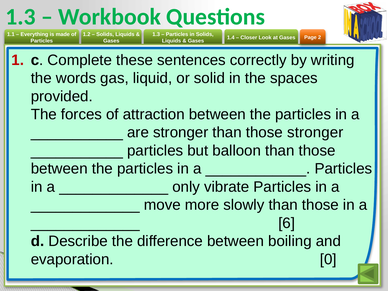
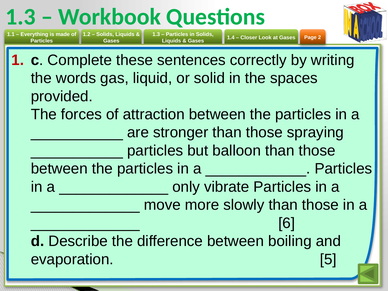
those stronger: stronger -> spraying
0: 0 -> 5
